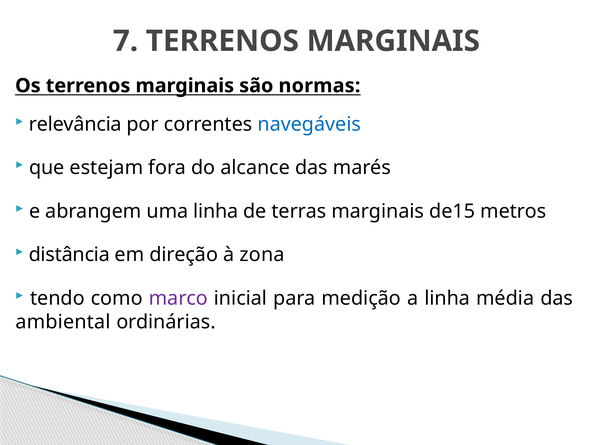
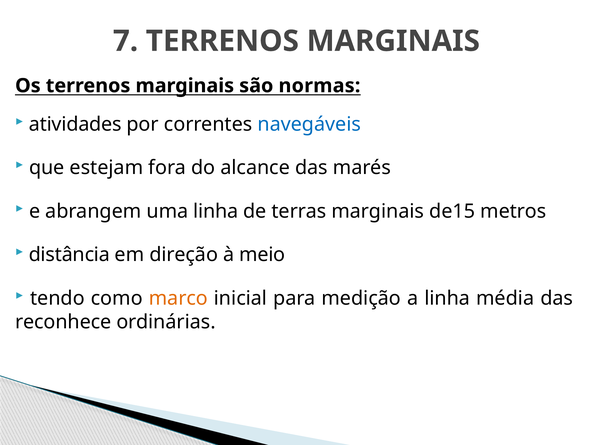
relevância: relevância -> atividades
zona: zona -> meio
marco colour: purple -> orange
ambiental: ambiental -> reconhece
